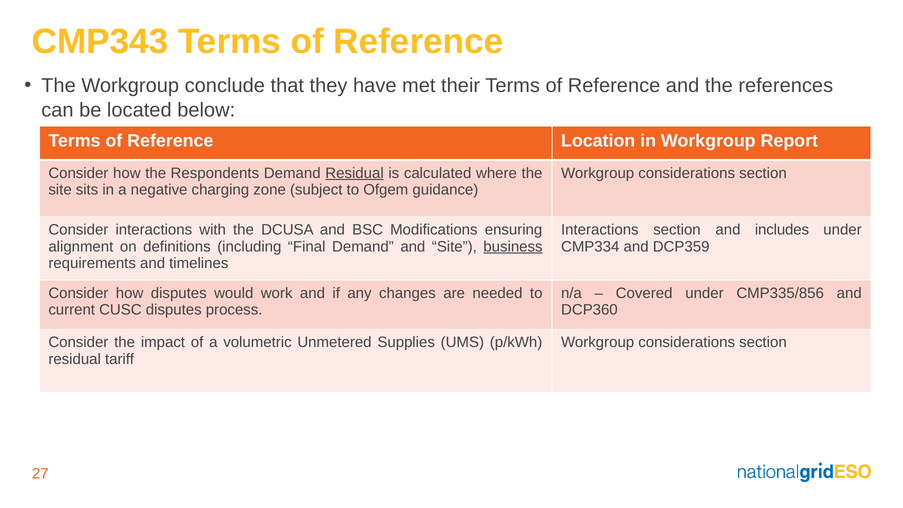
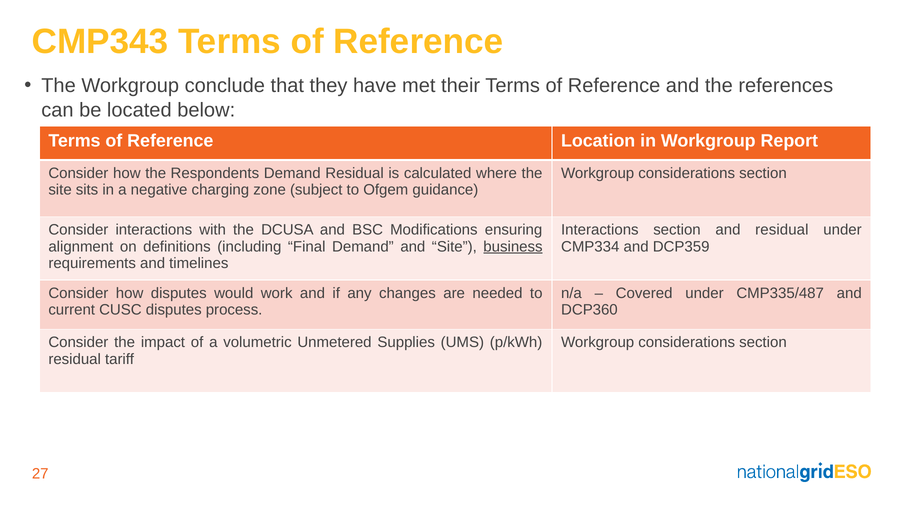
Residual at (355, 173) underline: present -> none
and includes: includes -> residual
CMP335/856: CMP335/856 -> CMP335/487
